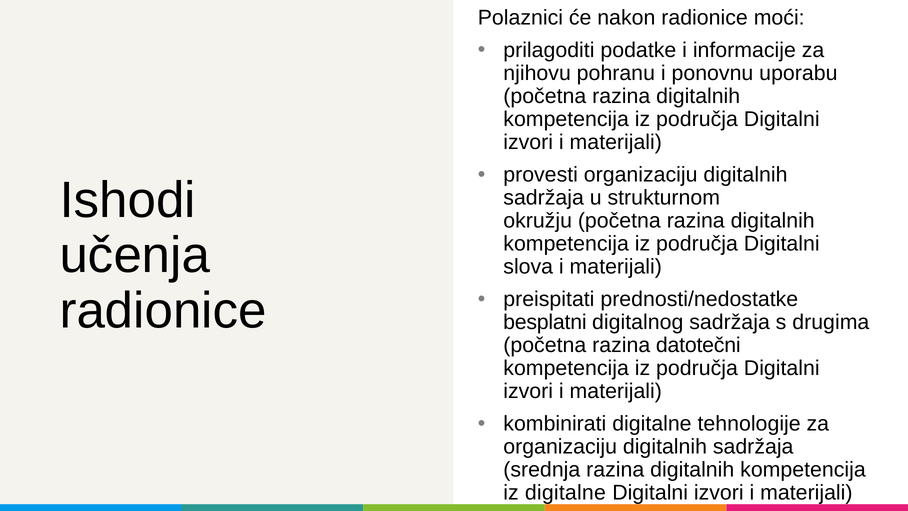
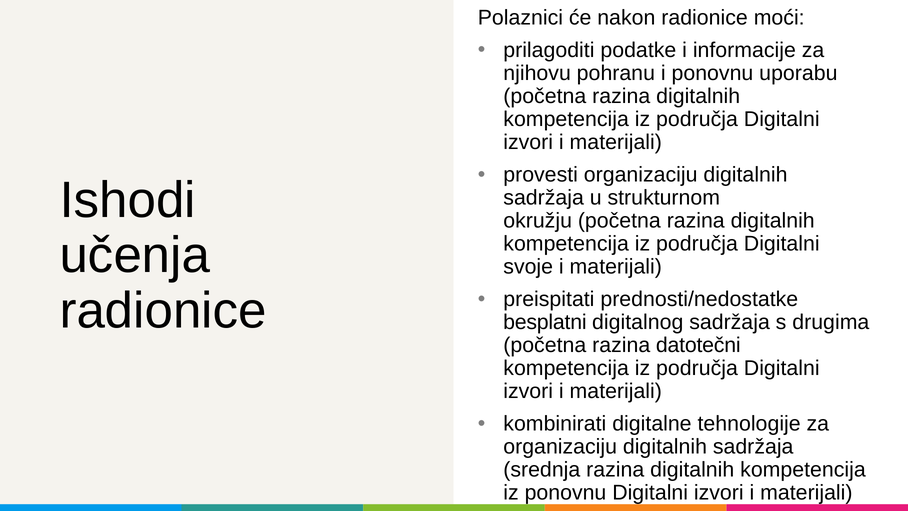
slova: slova -> svoje
iz digitalne: digitalne -> ponovnu
